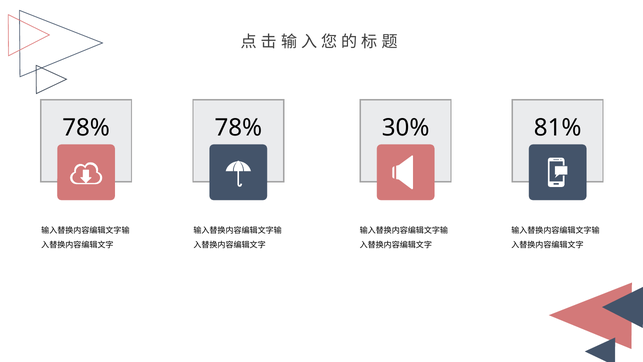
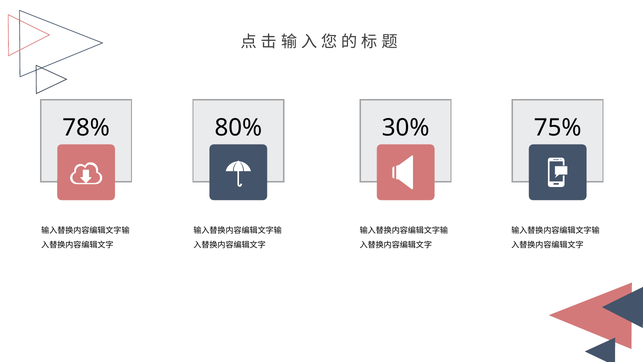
78% 78%: 78% -> 80%
81%: 81% -> 75%
